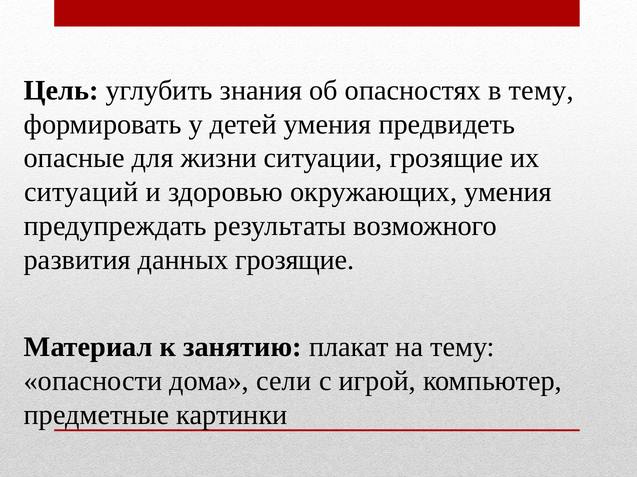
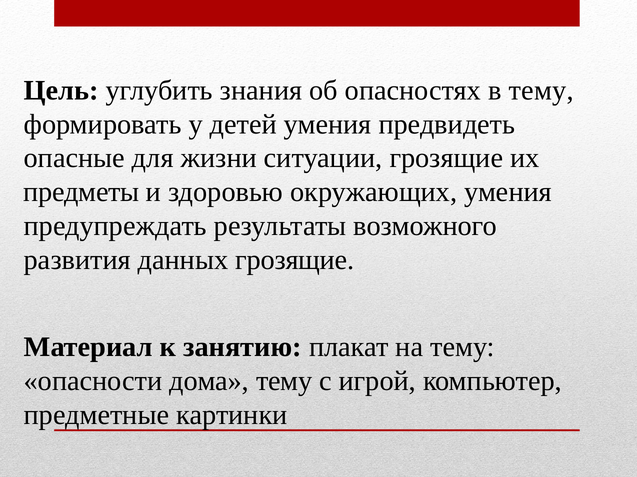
ситуаций: ситуаций -> предметы
дома сели: сели -> тему
